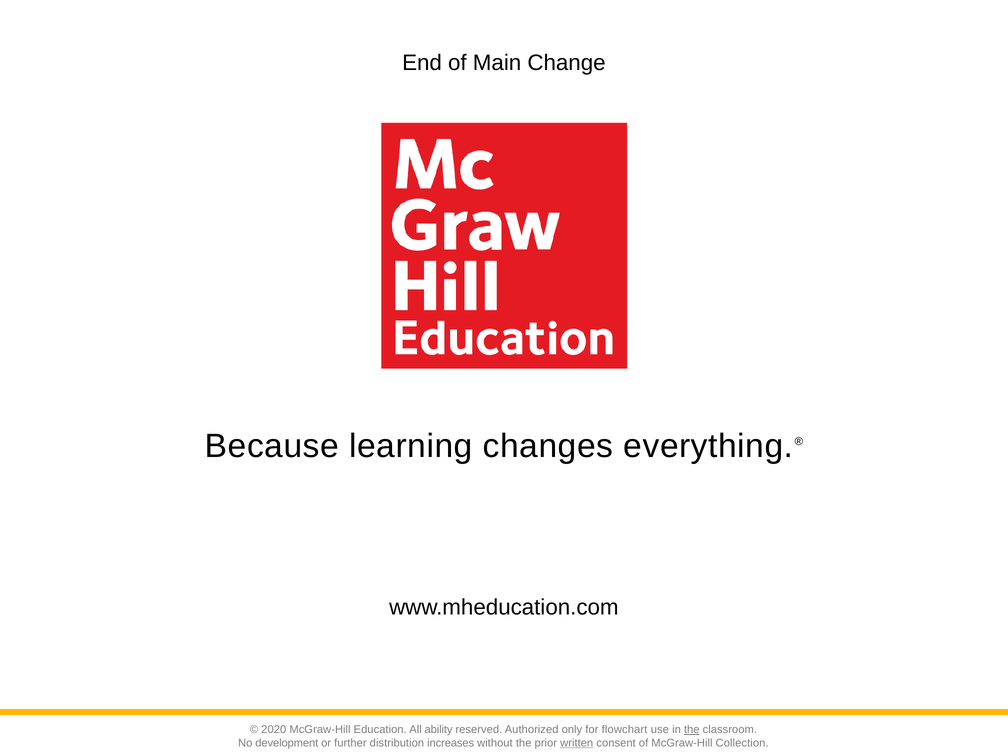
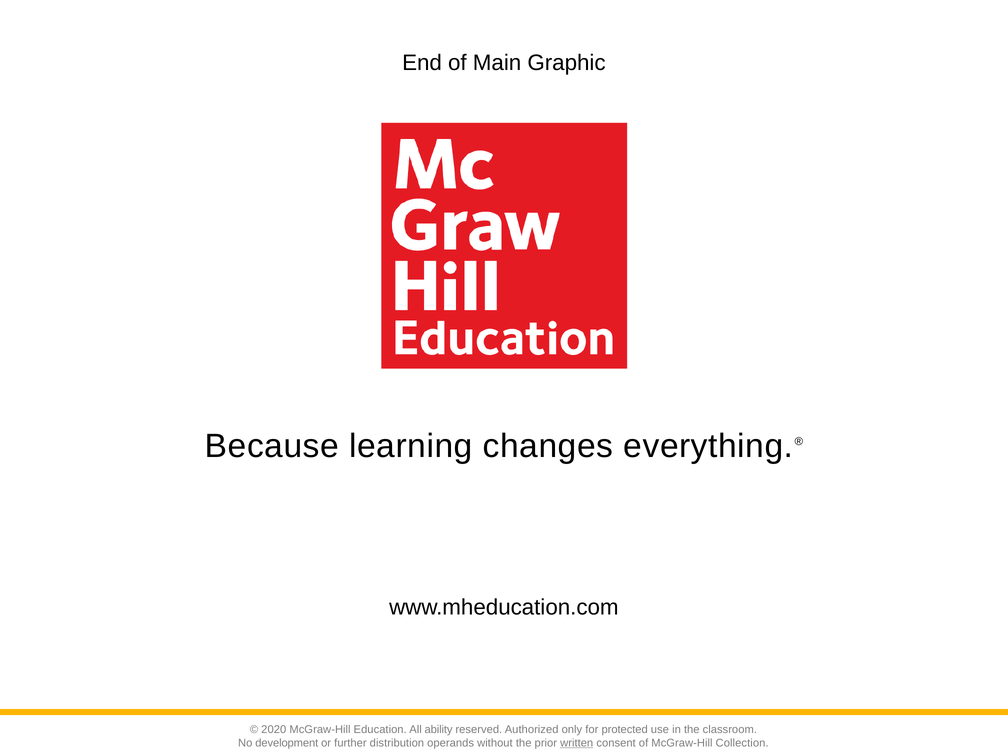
Change: Change -> Graphic
flowchart: flowchart -> protected
the at (692, 730) underline: present -> none
increases: increases -> operands
